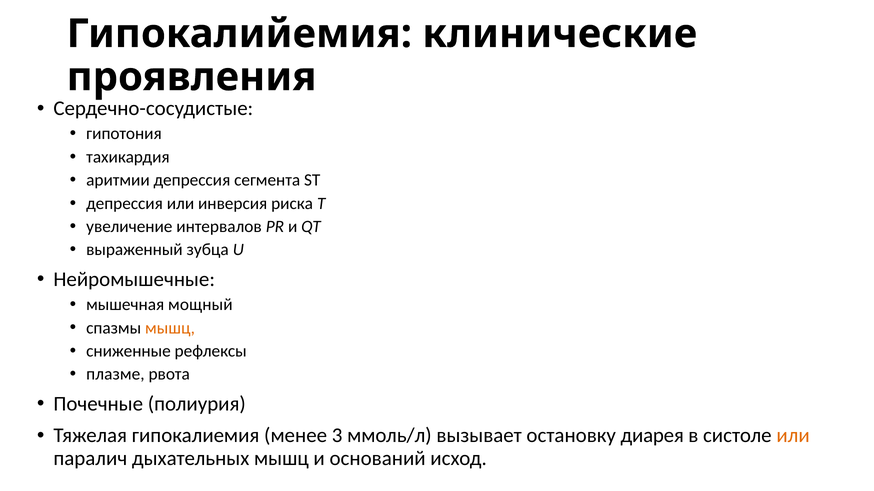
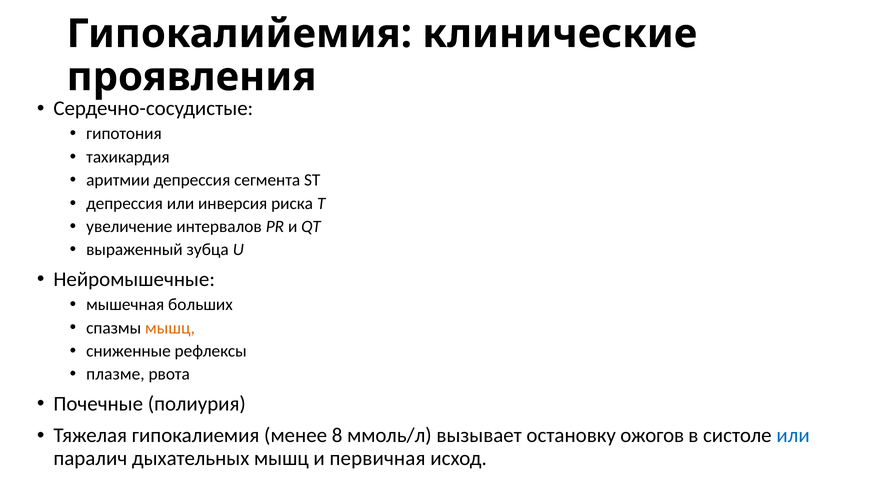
мощный: мощный -> больших
3: 3 -> 8
диарея: диарея -> ожогов
или at (793, 436) colour: orange -> blue
оснований: оснований -> первичная
